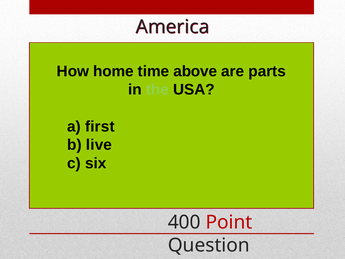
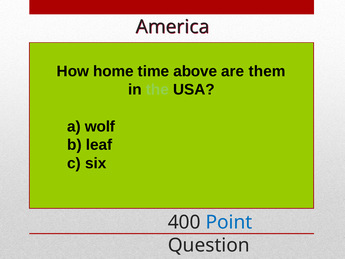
parts: parts -> them
first: first -> wolf
live: live -> leaf
Point colour: red -> blue
